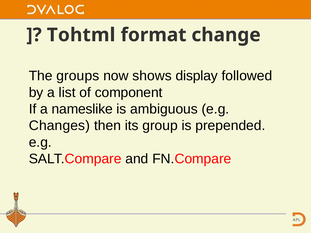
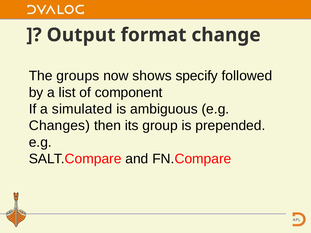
Tohtml: Tohtml -> Output
display: display -> specify
nameslike: nameslike -> simulated
